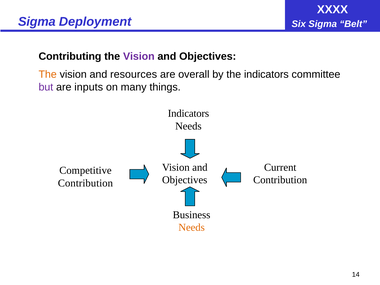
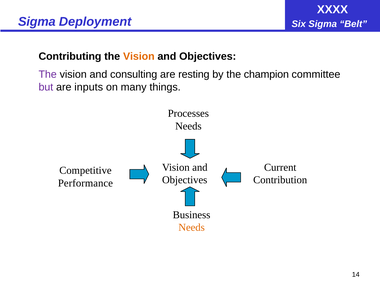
Vision at (139, 56) colour: purple -> orange
The at (48, 74) colour: orange -> purple
resources: resources -> consulting
overall: overall -> resting
the indicators: indicators -> champion
Indicators at (188, 113): Indicators -> Processes
Contribution at (85, 183): Contribution -> Performance
